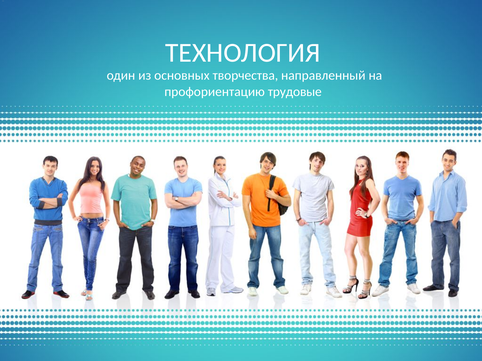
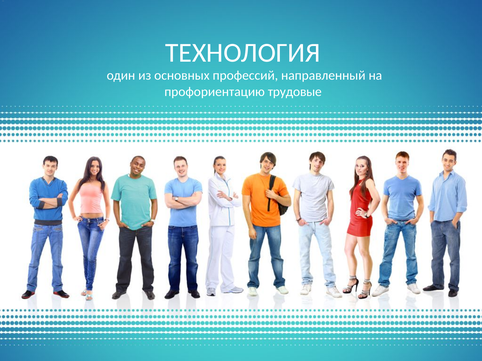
творчества: творчества -> профессий
